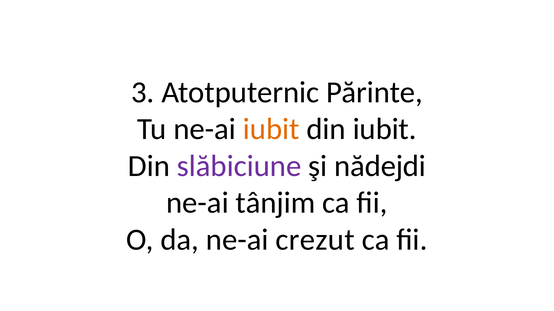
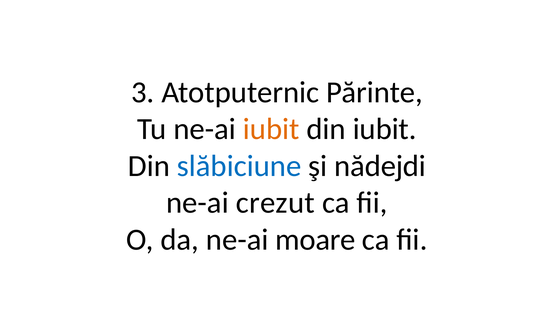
slăbiciune colour: purple -> blue
tânjim: tânjim -> crezut
crezut: crezut -> moare
